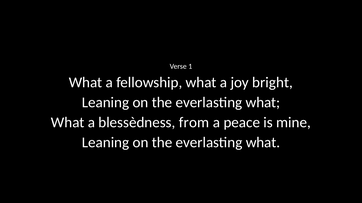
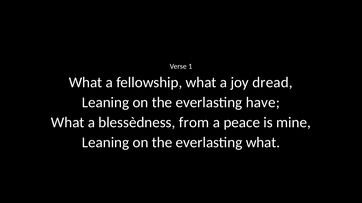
bright: bright -> dread
what at (263, 103): what -> have
